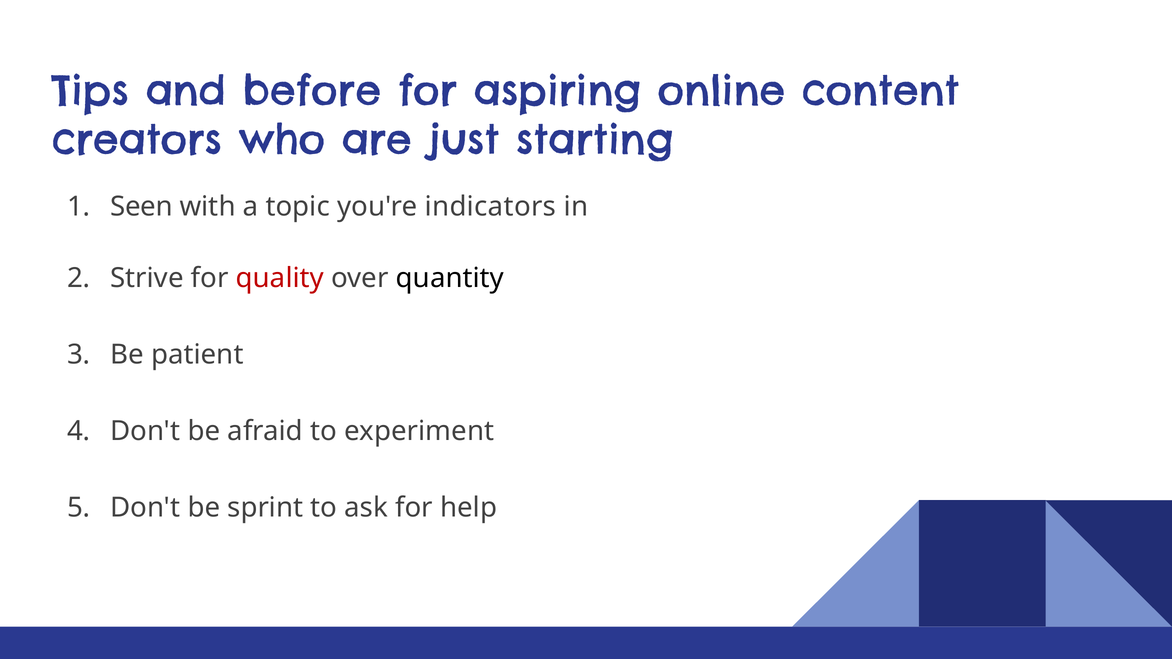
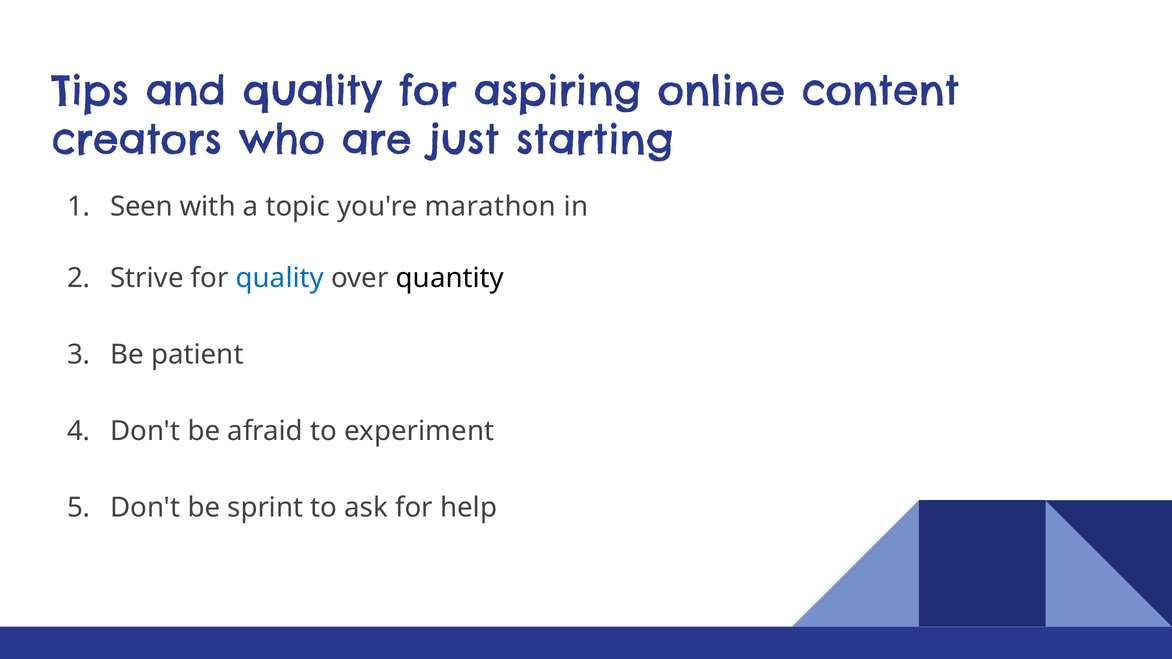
and before: before -> quality
indicators: indicators -> marathon
quality at (280, 278) colour: red -> blue
